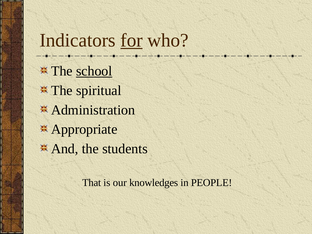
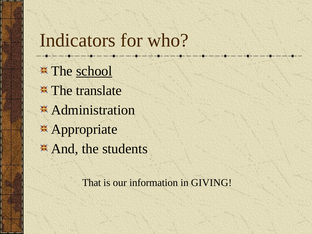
for underline: present -> none
spiritual: spiritual -> translate
knowledges: knowledges -> information
PEOPLE: PEOPLE -> GIVING
